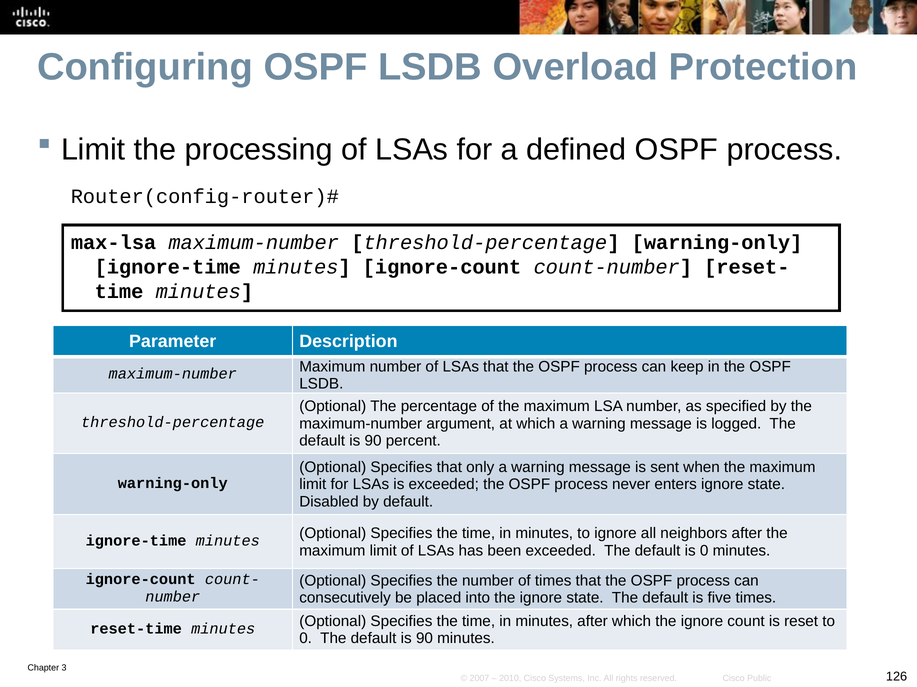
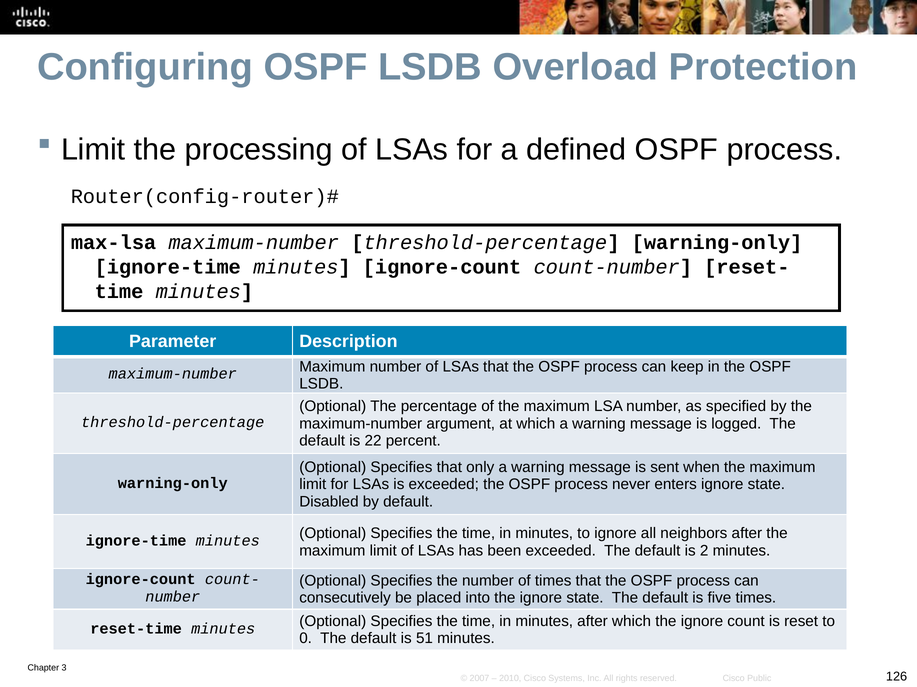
90 at (373, 441): 90 -> 22
is 0: 0 -> 2
90 at (424, 639): 90 -> 51
